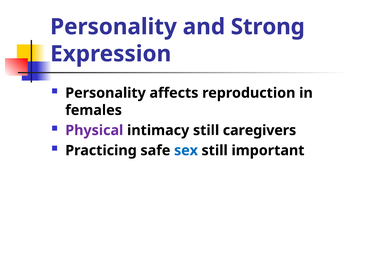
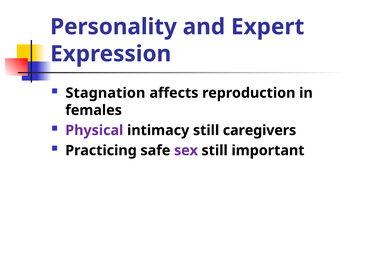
Strong: Strong -> Expert
Personality at (106, 93): Personality -> Stagnation
sex colour: blue -> purple
